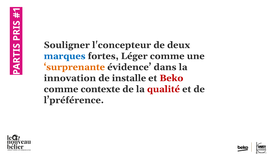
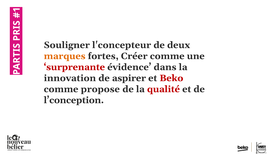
marques colour: blue -> orange
Léger: Léger -> Créer
surprenante colour: orange -> red
installe: installe -> aspirer
contexte: contexte -> propose
l’préférence: l’préférence -> l’conception
